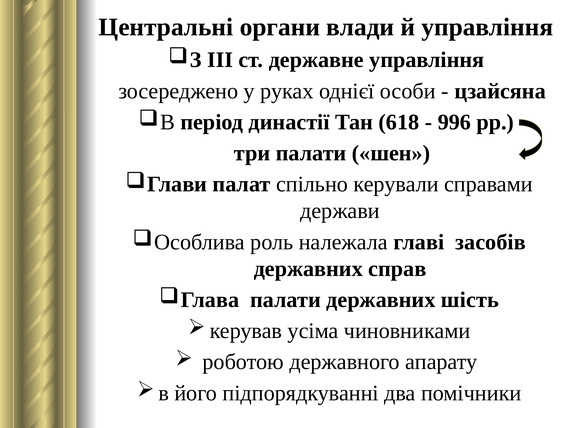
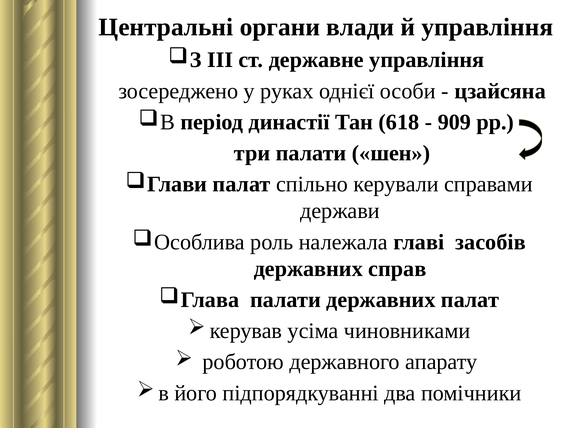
996: 996 -> 909
державних шість: шість -> палат
